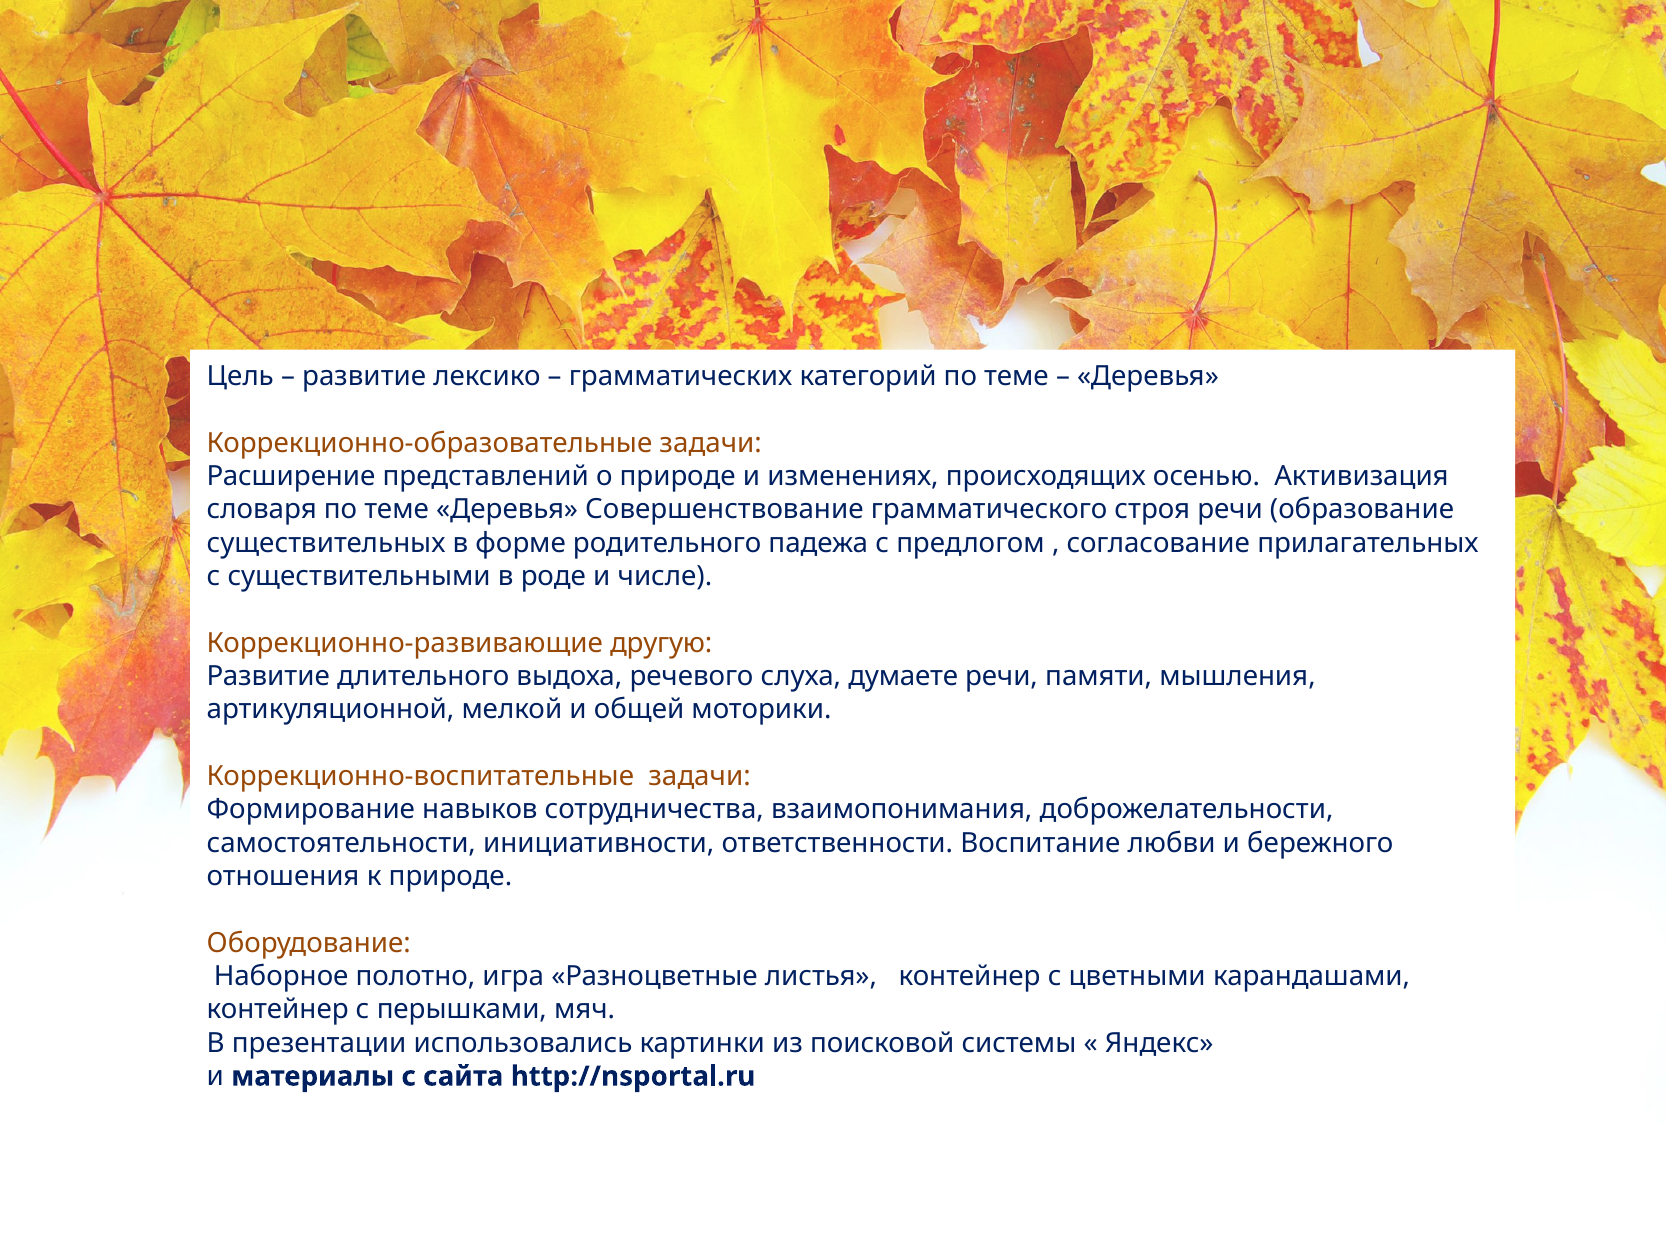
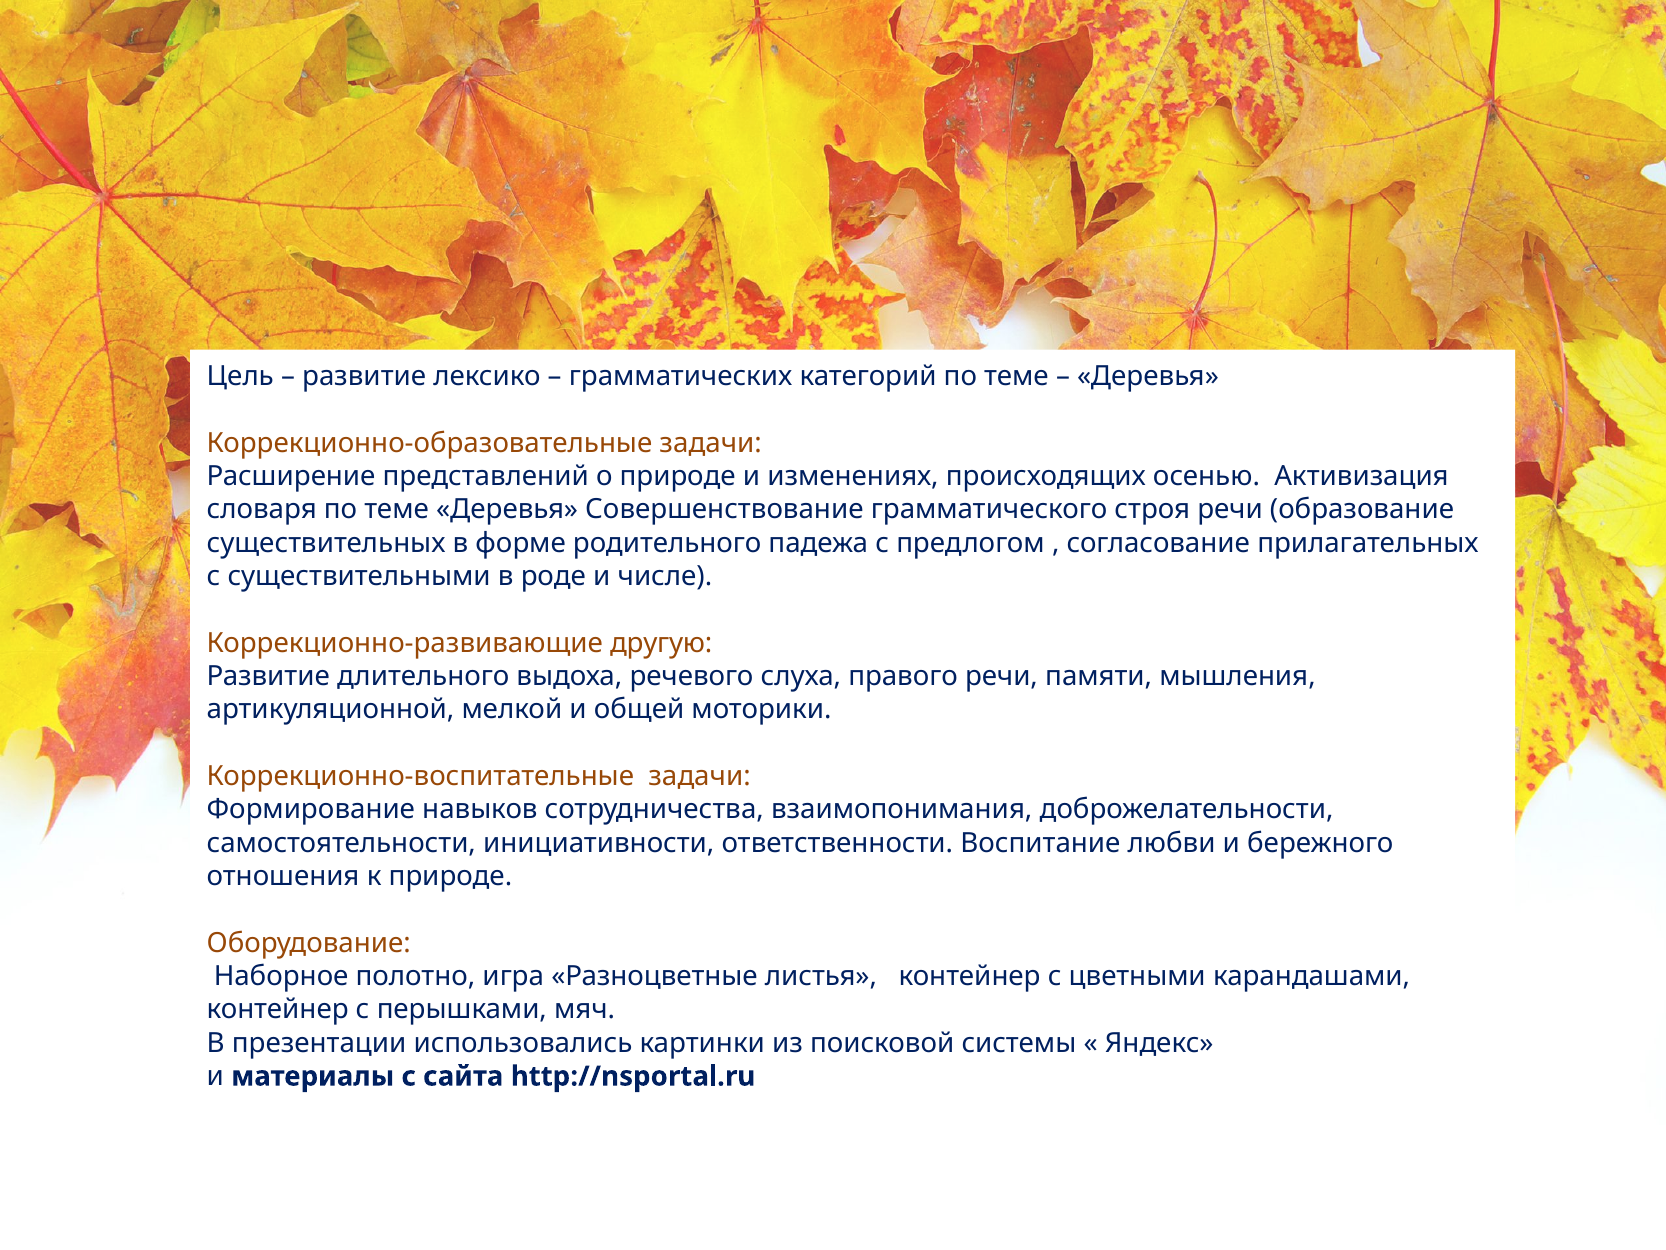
думаете: думаете -> правого
